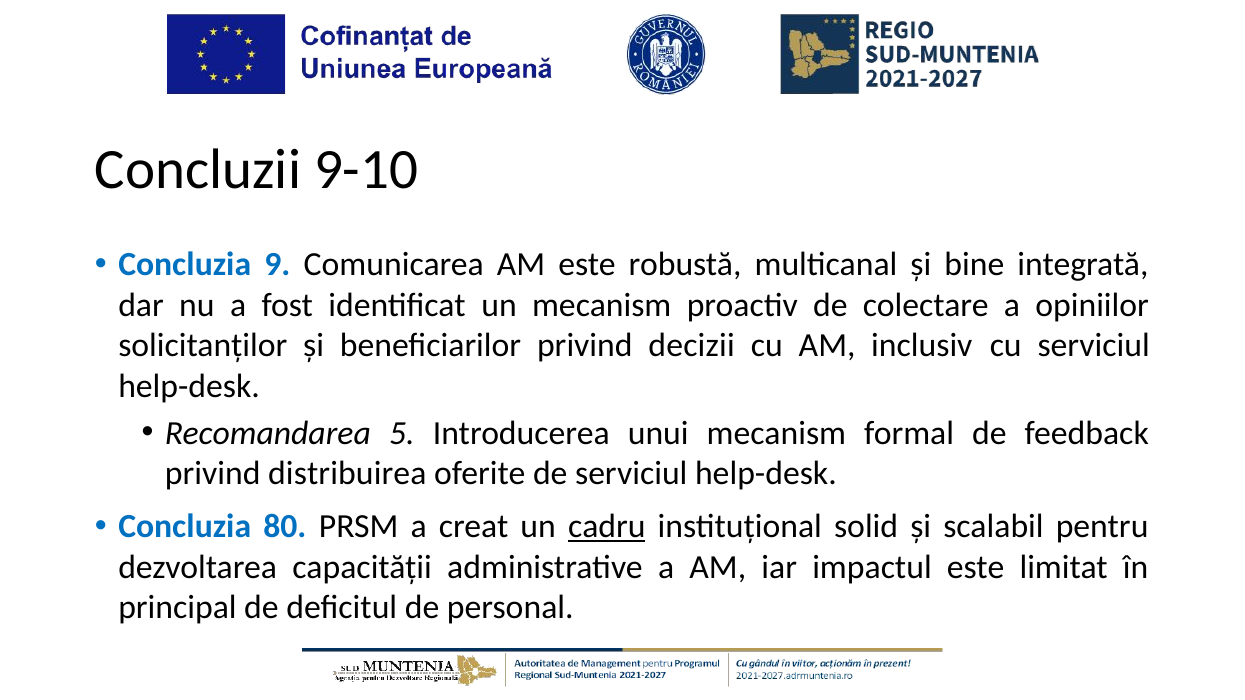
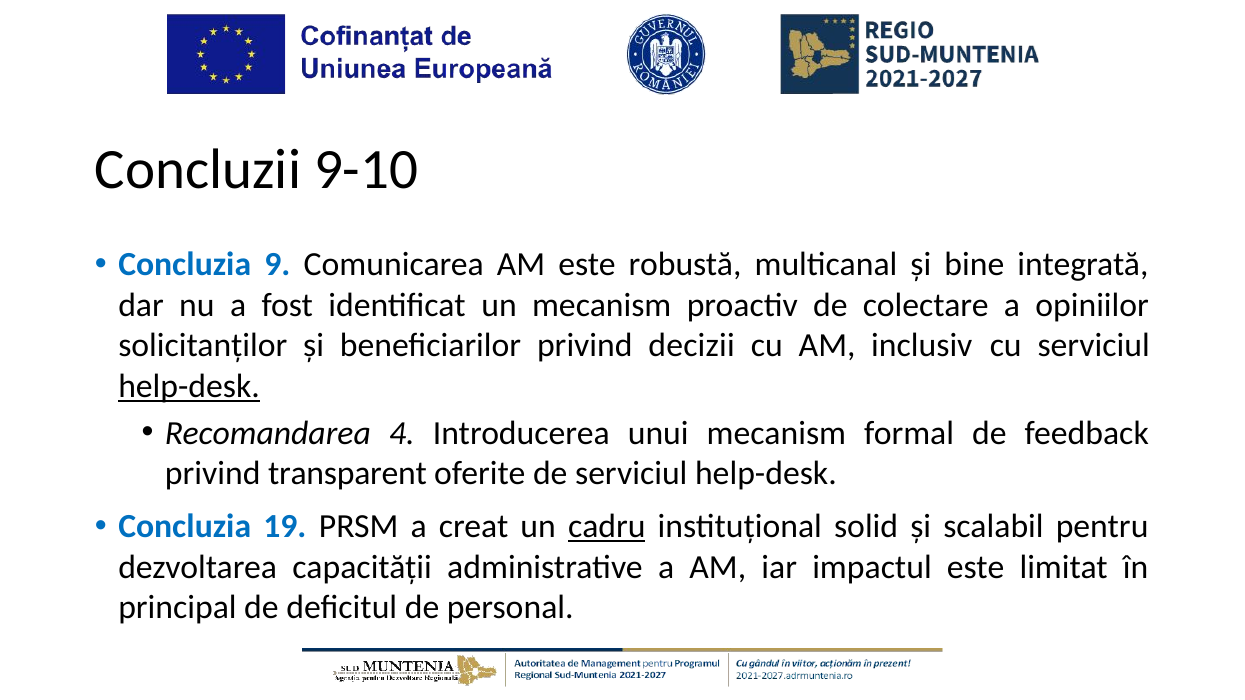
help-desk at (189, 386) underline: none -> present
5: 5 -> 4
distribuirea: distribuirea -> transparent
80: 80 -> 19
